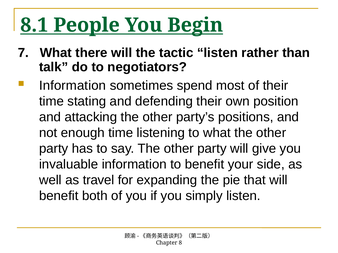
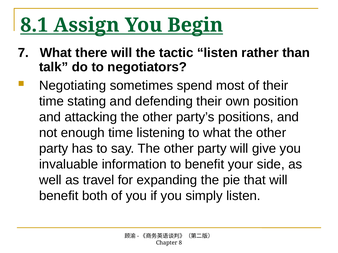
People: People -> Assign
Information at (73, 86): Information -> Negotiating
